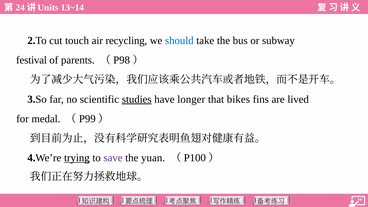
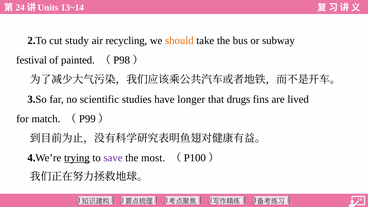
touch: touch -> study
should colour: blue -> orange
parents: parents -> painted
studies underline: present -> none
bikes: bikes -> drugs
medal: medal -> match
yuan: yuan -> most
